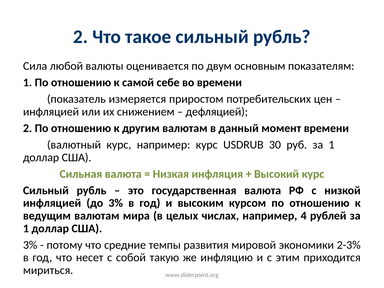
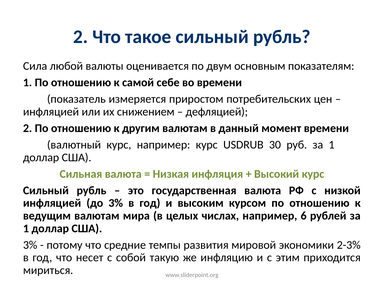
4: 4 -> 6
